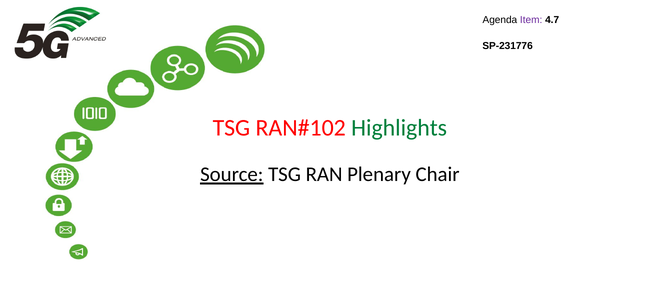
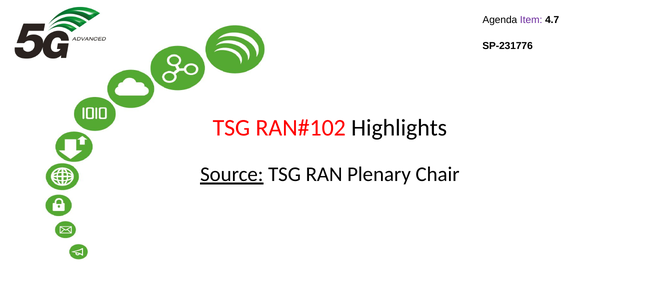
Highlights colour: green -> black
